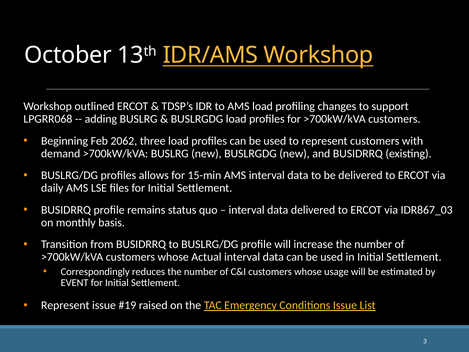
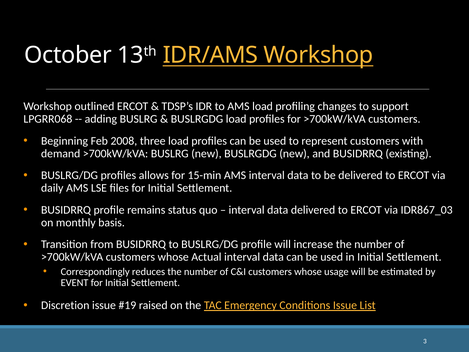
2062: 2062 -> 2008
Represent at (65, 305): Represent -> Discretion
